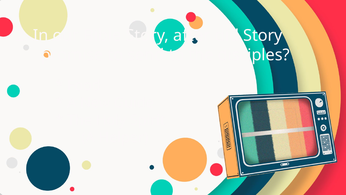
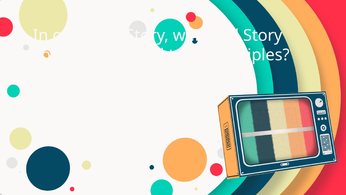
after: after -> were
